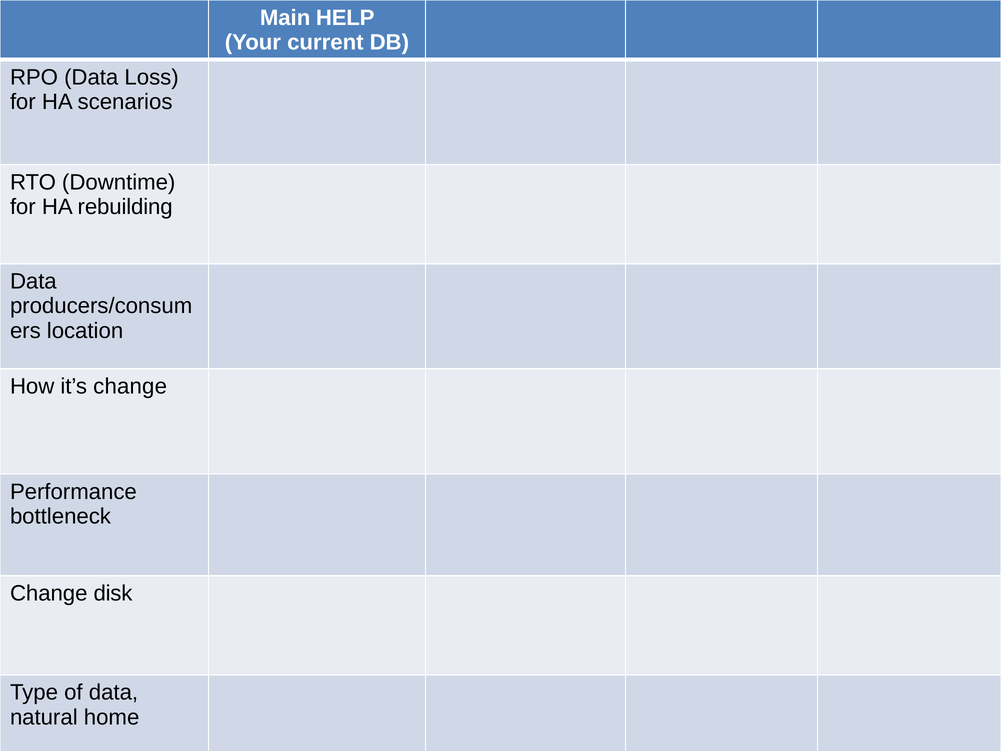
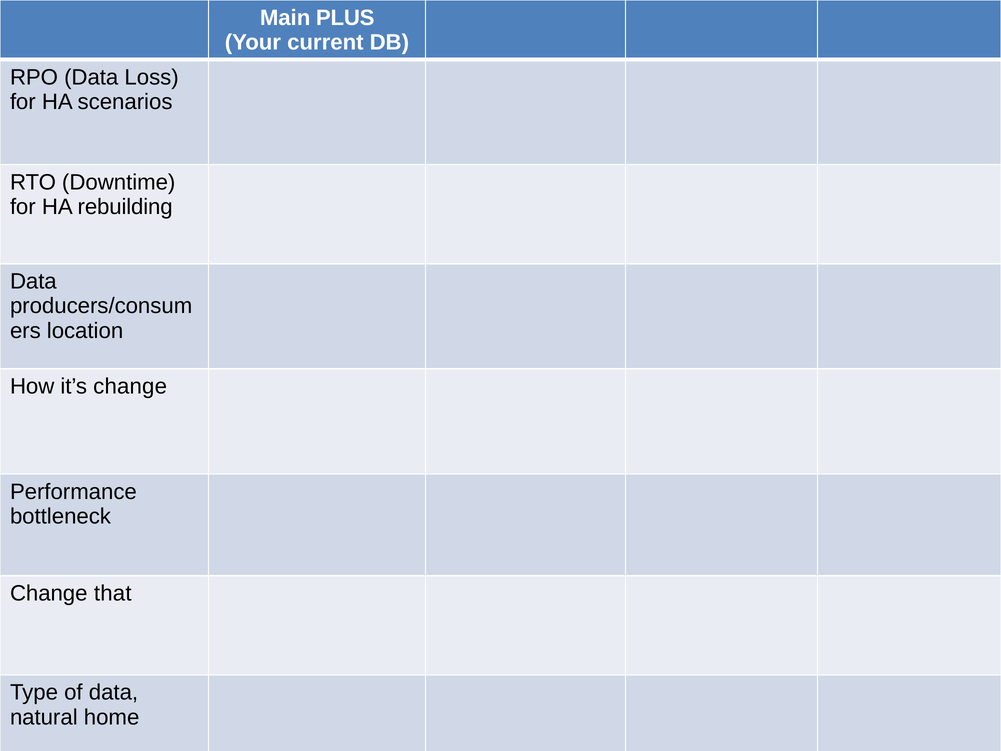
HELP: HELP -> PLUS
disk: disk -> that
